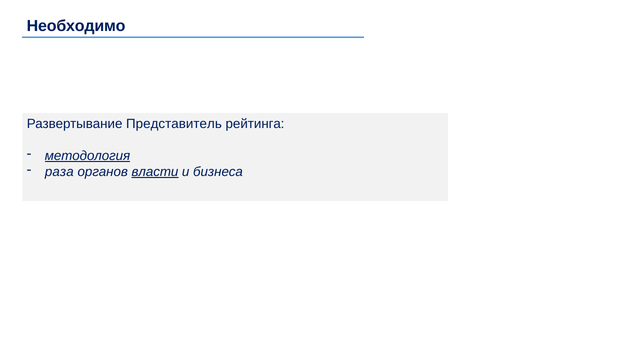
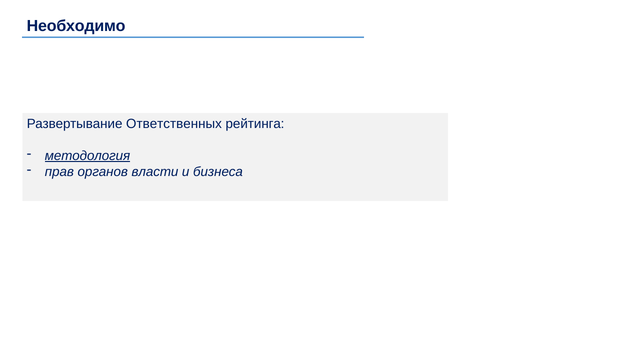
Представитель: Представитель -> Ответственных
раза: раза -> прав
власти underline: present -> none
